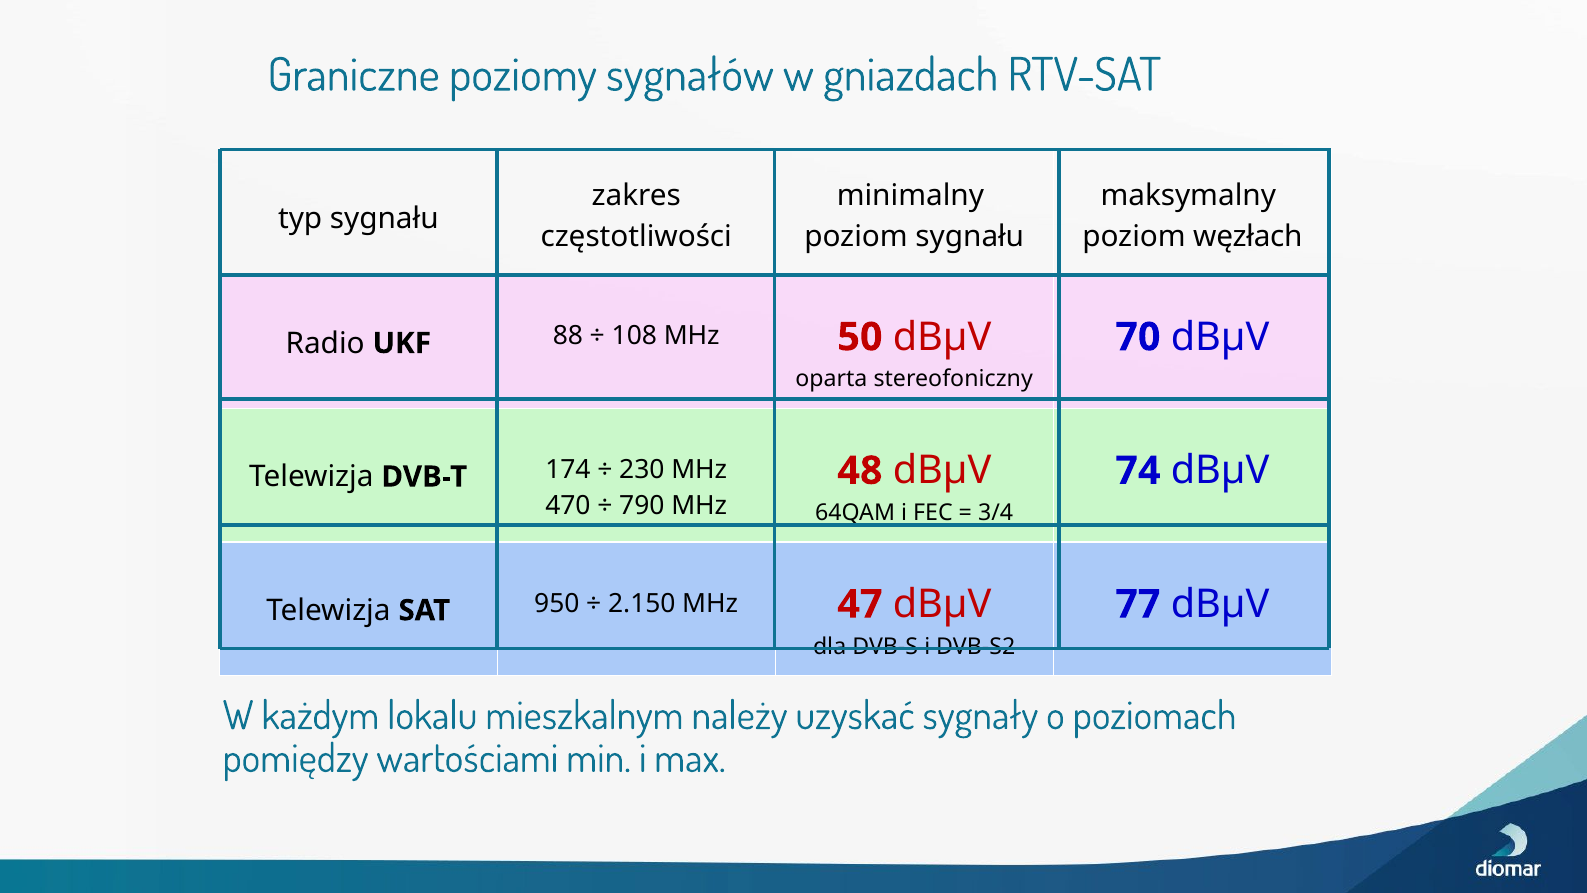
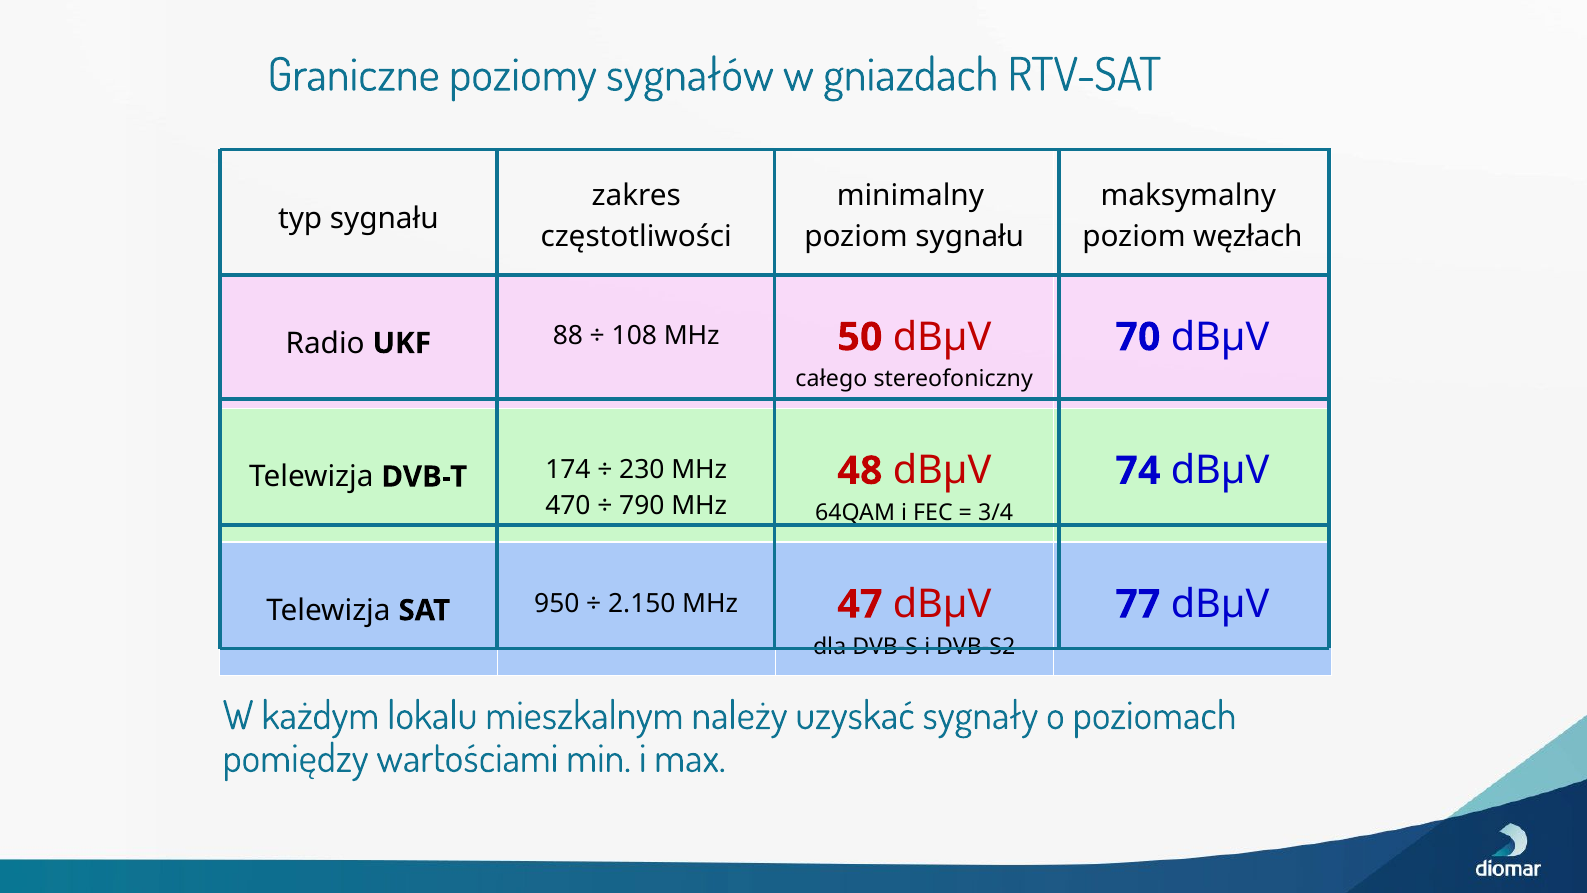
oparta: oparta -> całego
